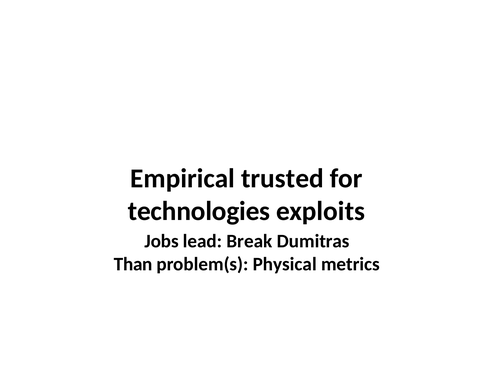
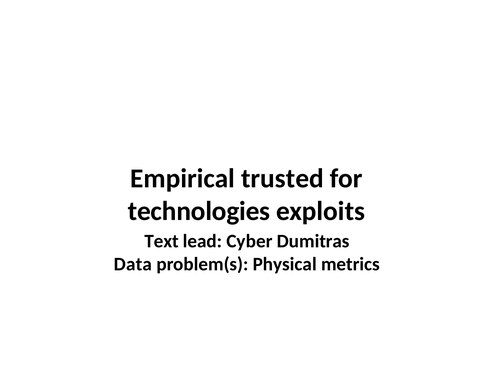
Jobs: Jobs -> Text
Break: Break -> Cyber
Than: Than -> Data
